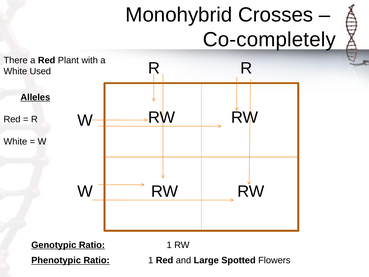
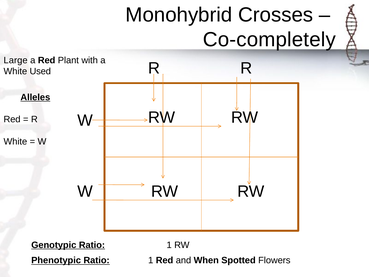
There: There -> Large
Large: Large -> When
